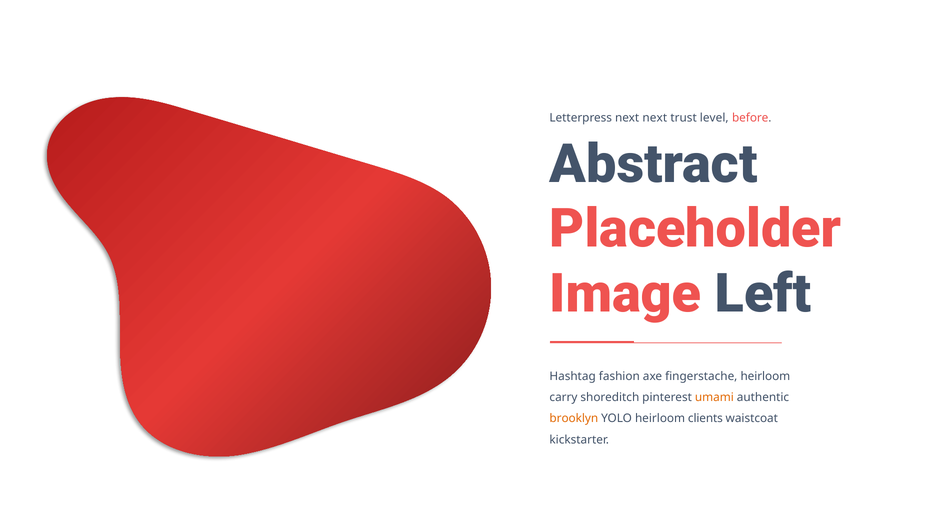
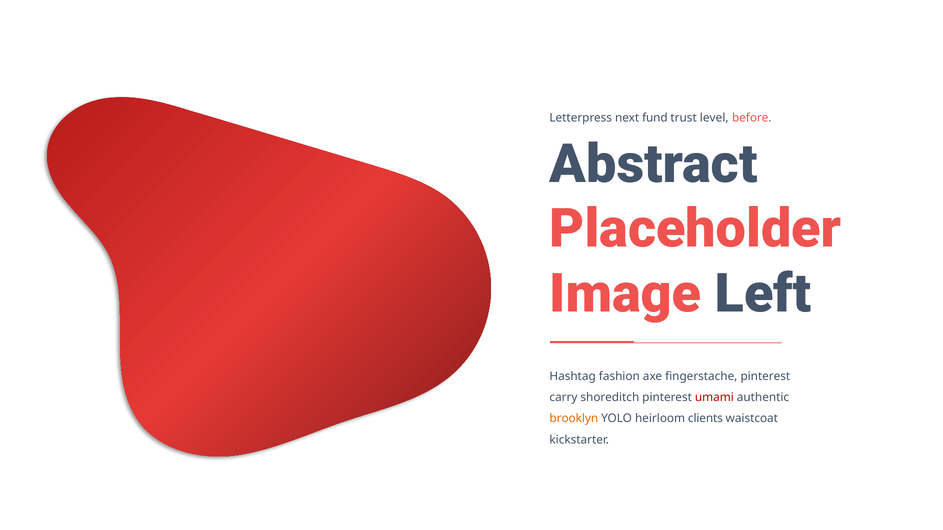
next next: next -> fund
fingerstache heirloom: heirloom -> pinterest
umami colour: orange -> red
